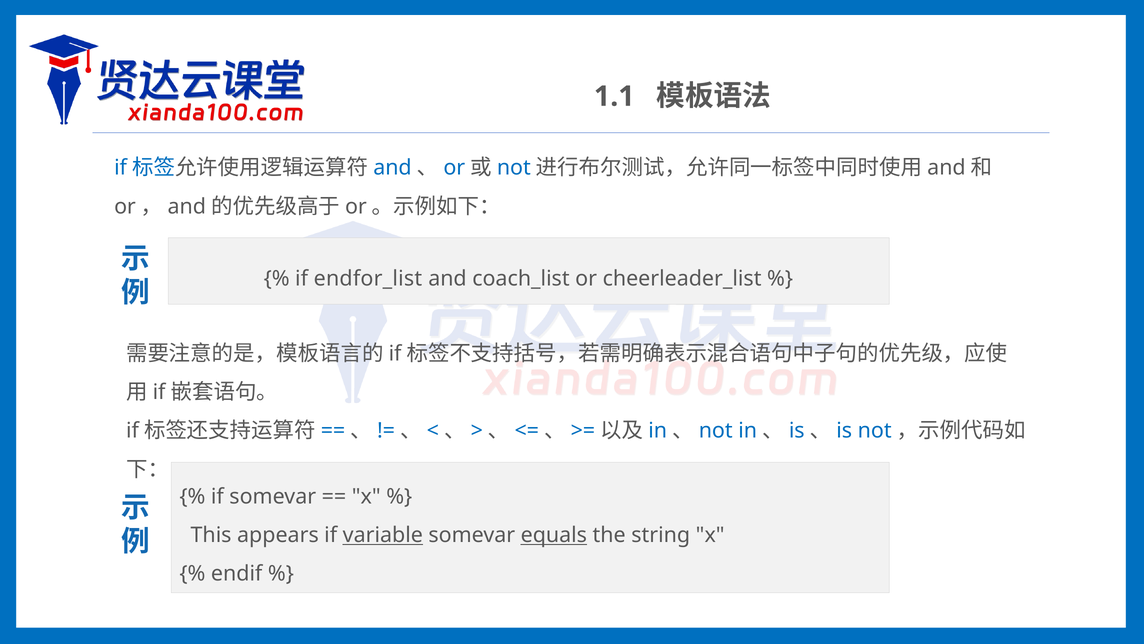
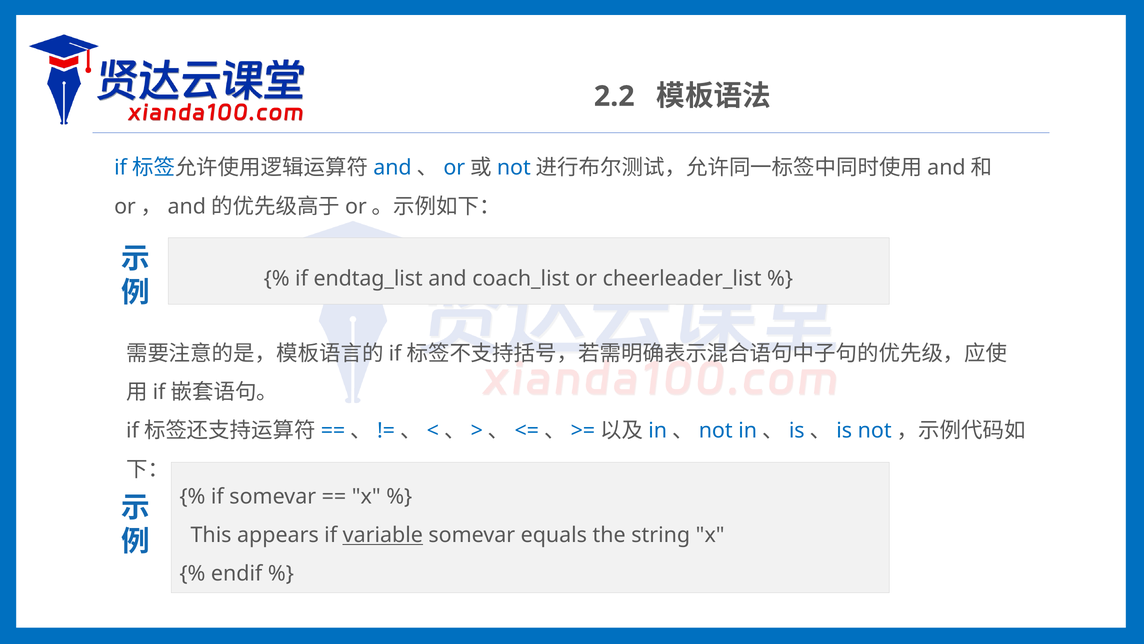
1.1: 1.1 -> 2.2
endfor_list: endfor_list -> endtag_list
equals underline: present -> none
